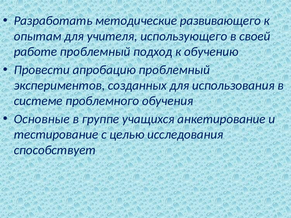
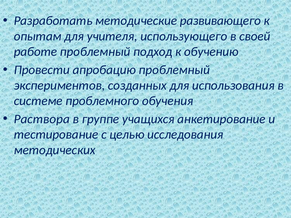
Основные: Основные -> Раствора
способствует: способствует -> методических
